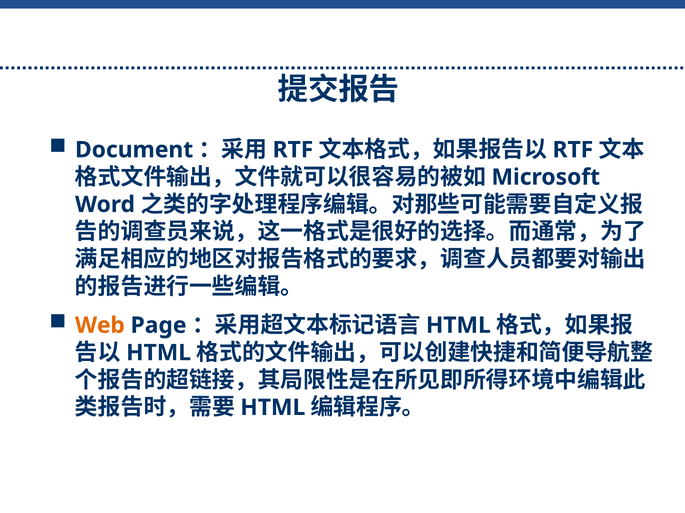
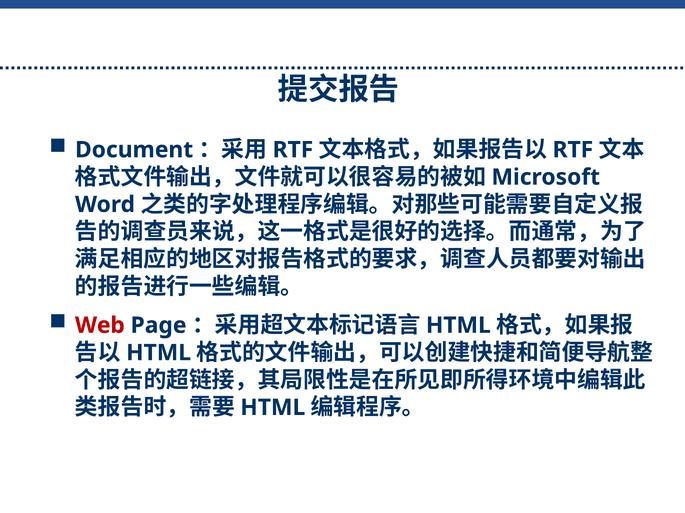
Web colour: orange -> red
